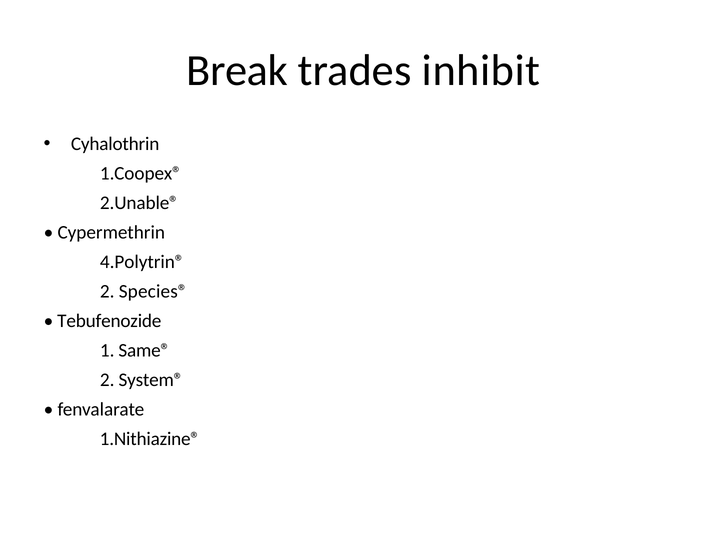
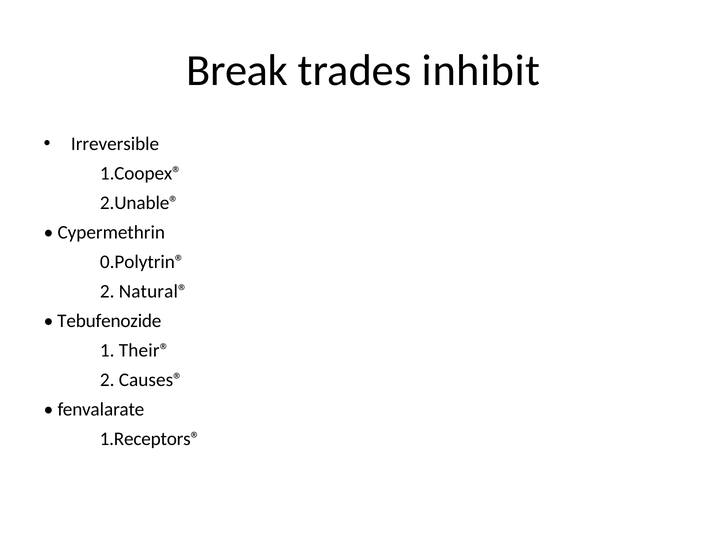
Cyhalothrin: Cyhalothrin -> Irreversible
4.Polytrin®: 4.Polytrin® -> 0.Polytrin®
Species®: Species® -> Natural®
Same®: Same® -> Their®
System®: System® -> Causes®
1.Nithiazine®: 1.Nithiazine® -> 1.Receptors®
